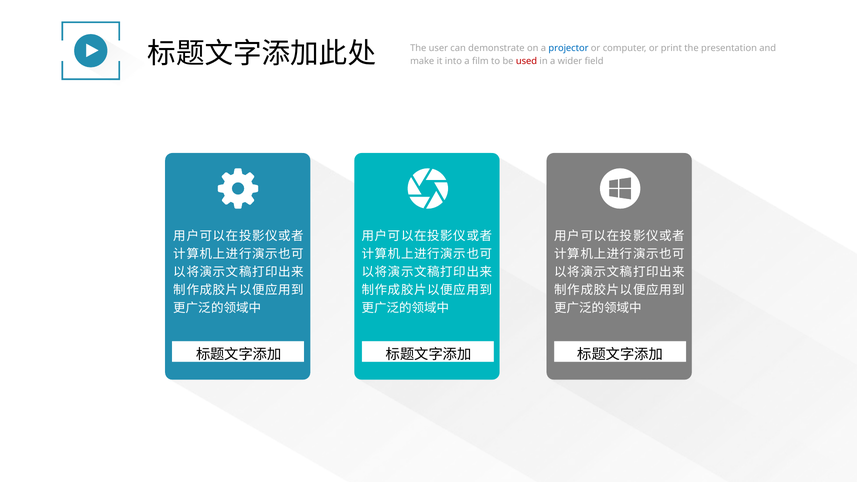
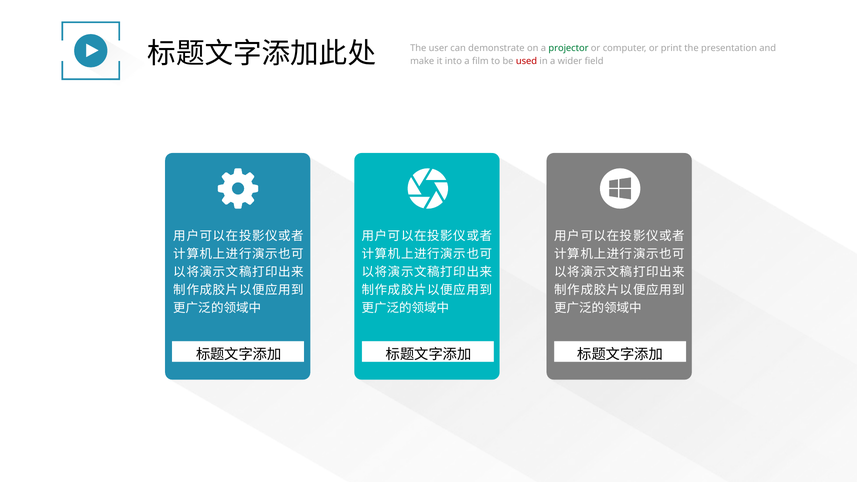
projector colour: blue -> green
